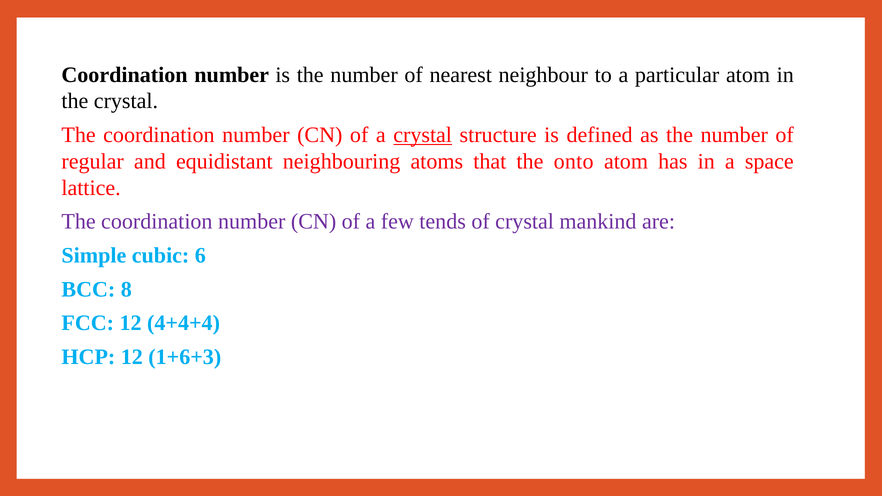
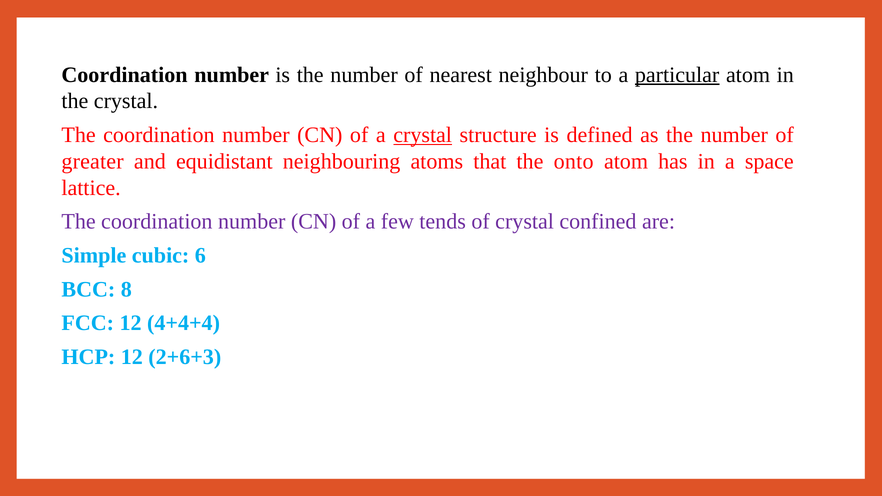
particular underline: none -> present
regular: regular -> greater
mankind: mankind -> confined
1+6+3: 1+6+3 -> 2+6+3
